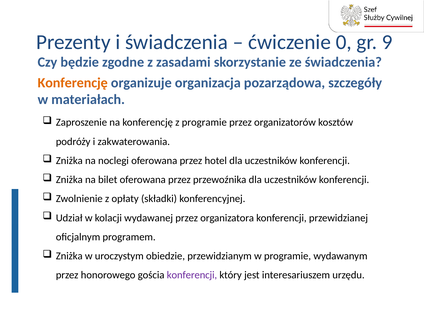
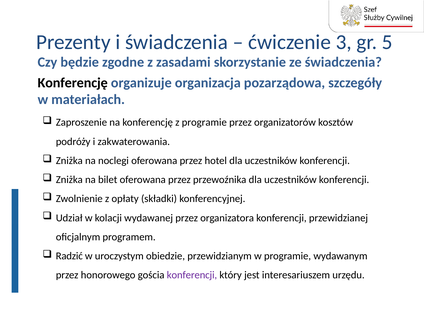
0: 0 -> 3
9: 9 -> 5
Konferencję at (73, 83) colour: orange -> black
Zniżka at (69, 256): Zniżka -> Radzić
